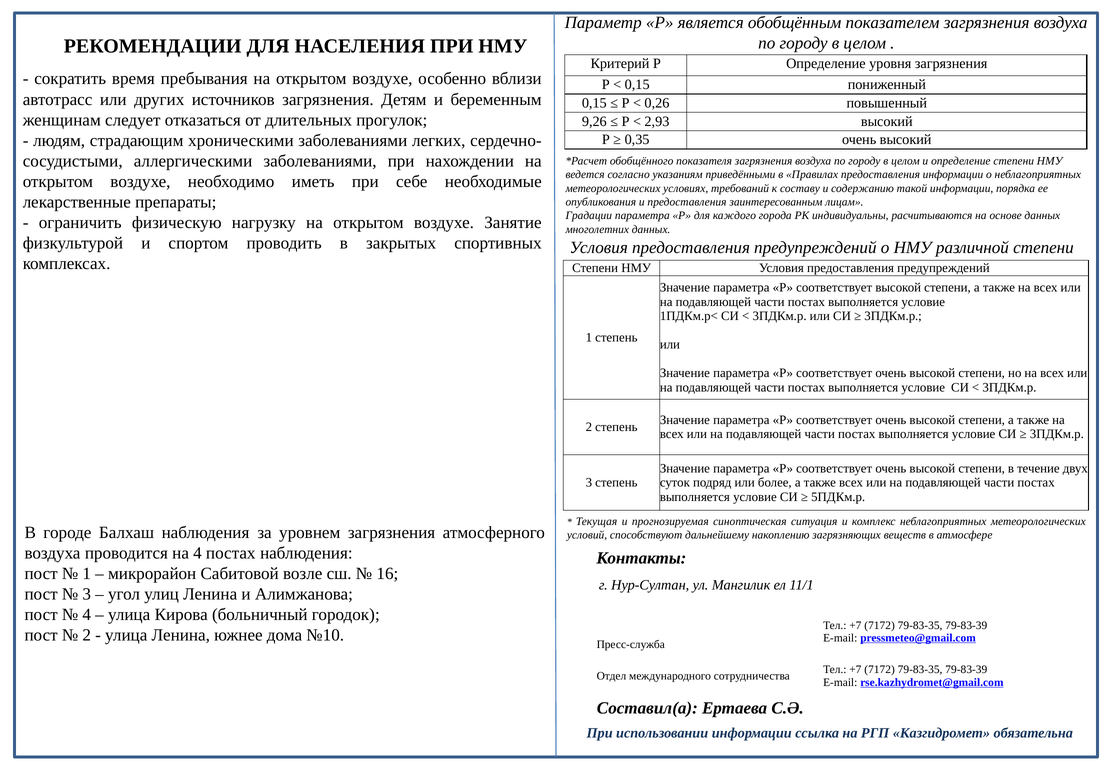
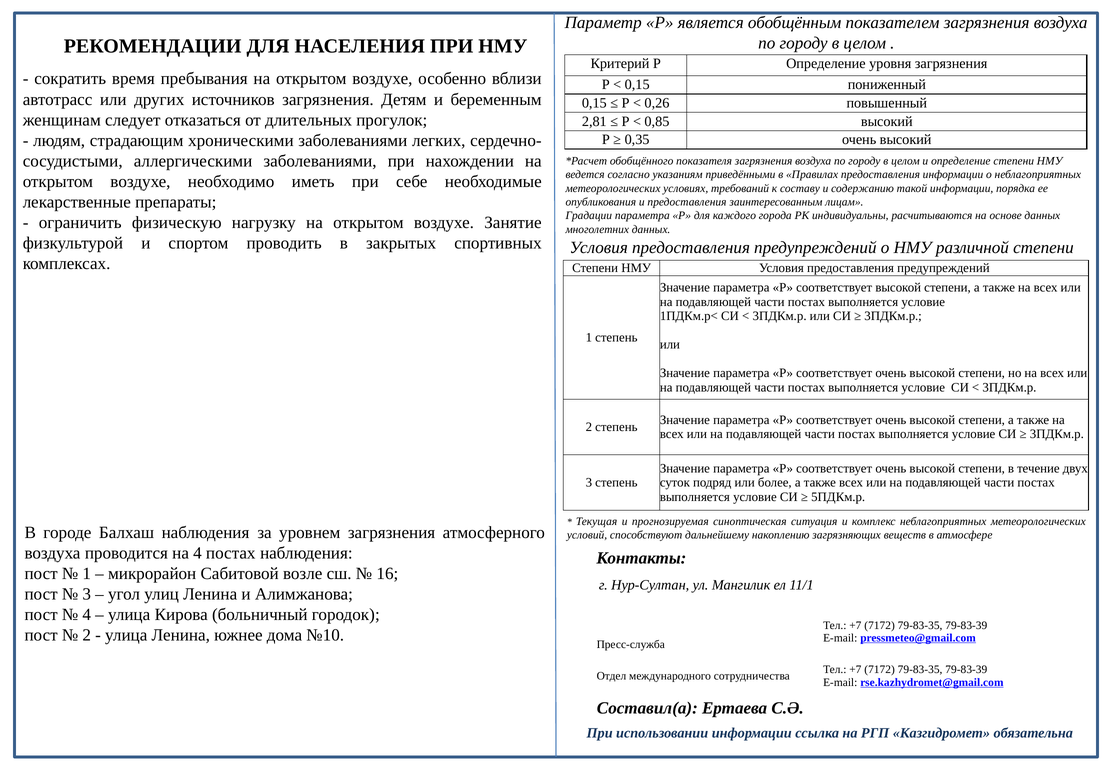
9,26: 9,26 -> 2,81
2,93: 2,93 -> 0,85
